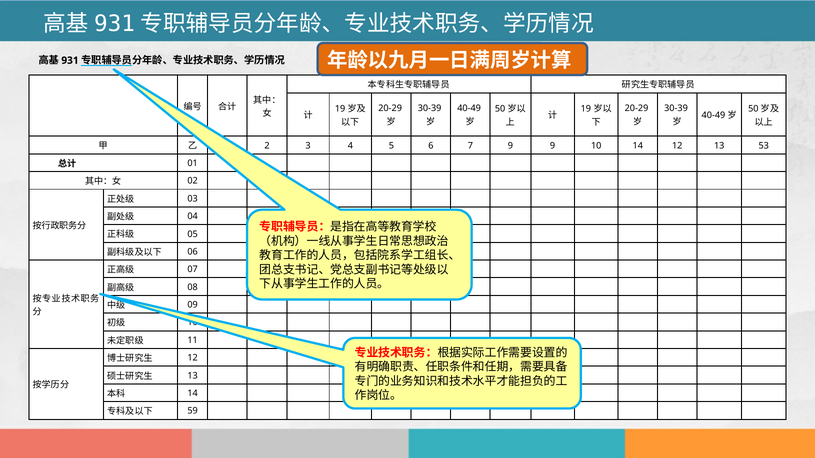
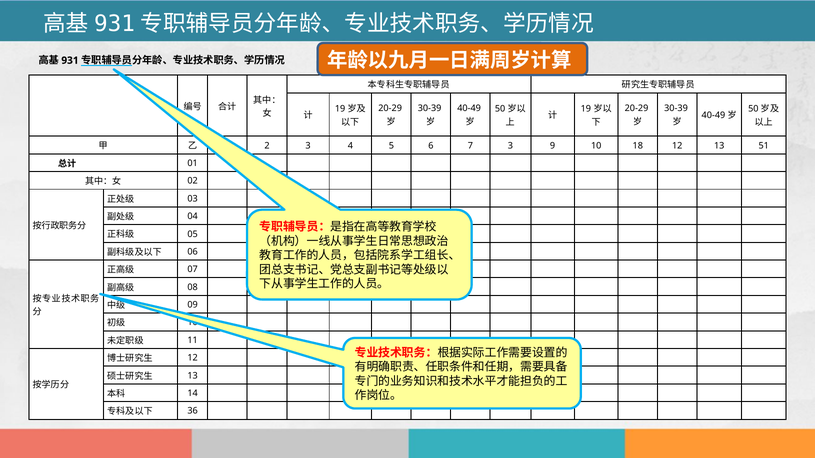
9 at (510, 146): 9 -> 3
10 14: 14 -> 18
53: 53 -> 51
59: 59 -> 36
